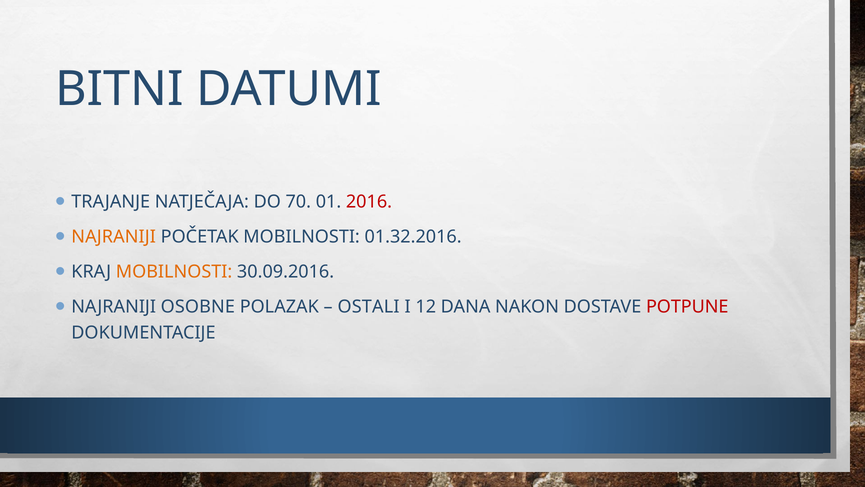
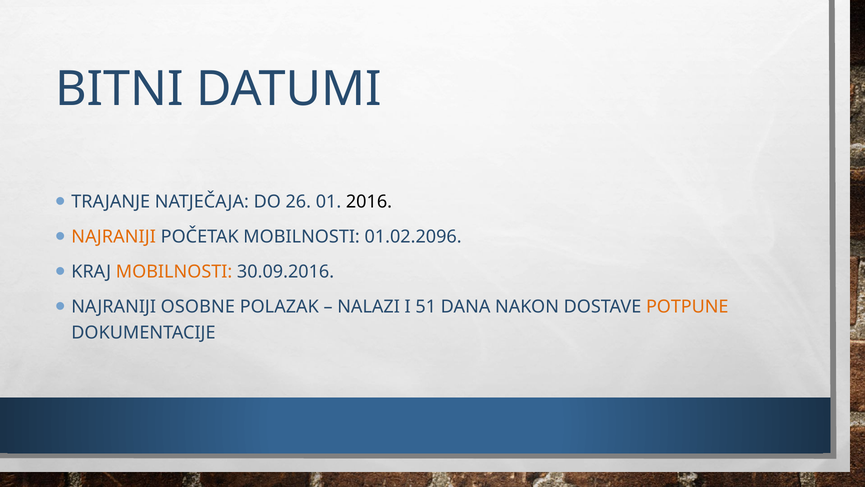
70: 70 -> 26
2016 colour: red -> black
01.32.2016: 01.32.2016 -> 01.02.2096
OSTALI: OSTALI -> NALAZI
12: 12 -> 51
POTPUNE colour: red -> orange
